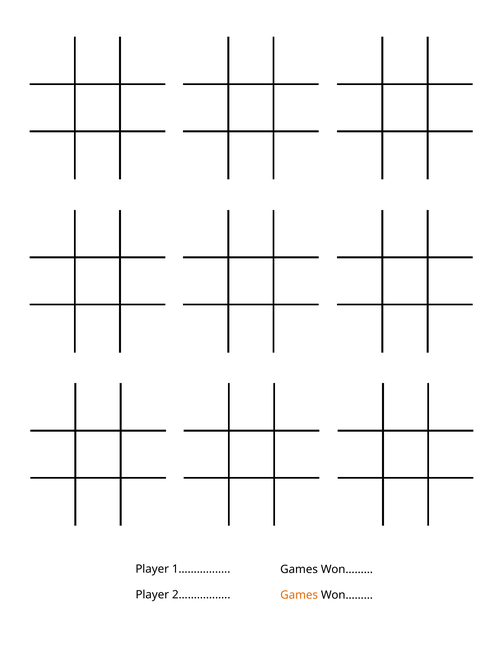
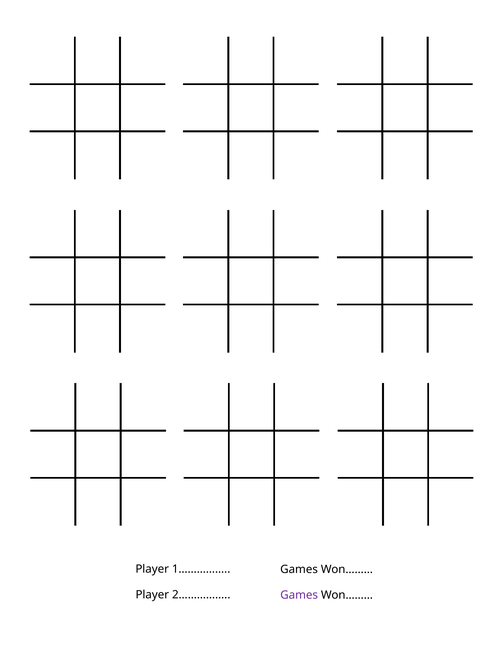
Games at (299, 596) colour: orange -> purple
